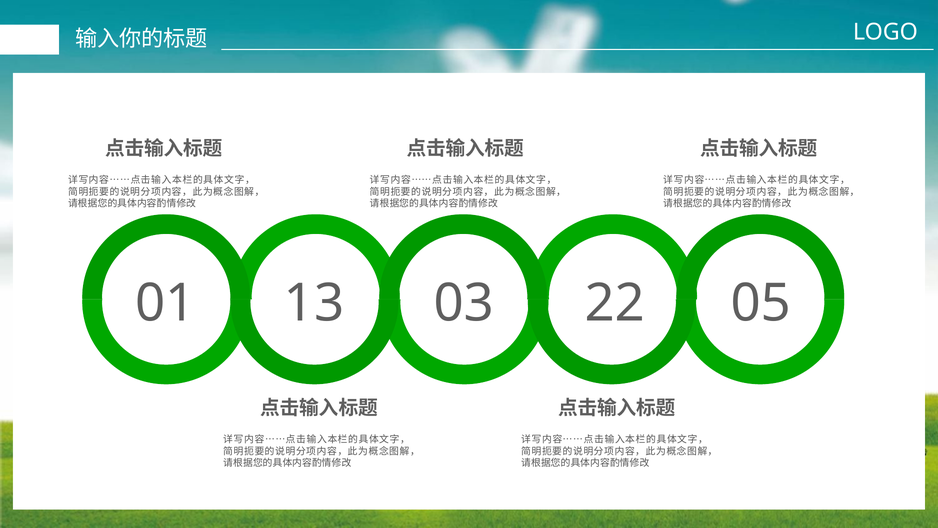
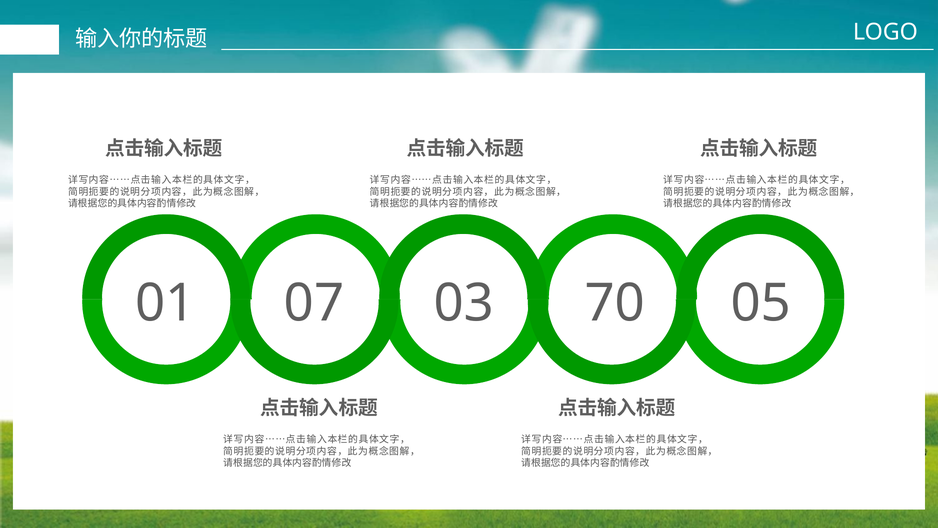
13: 13 -> 07
22: 22 -> 70
